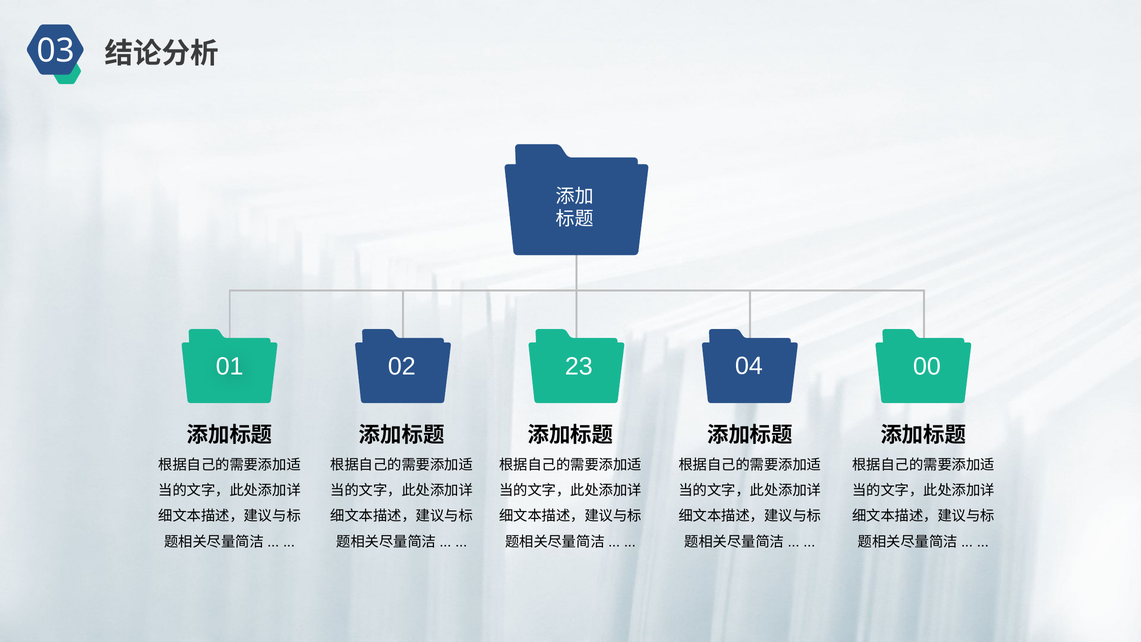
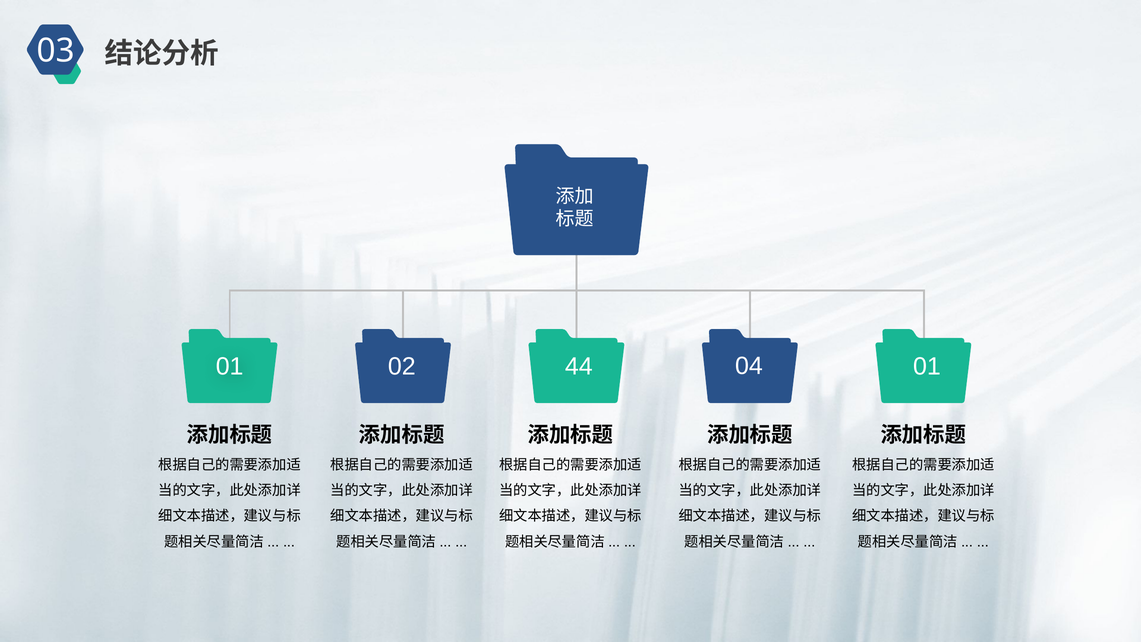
23: 23 -> 44
04 00: 00 -> 01
